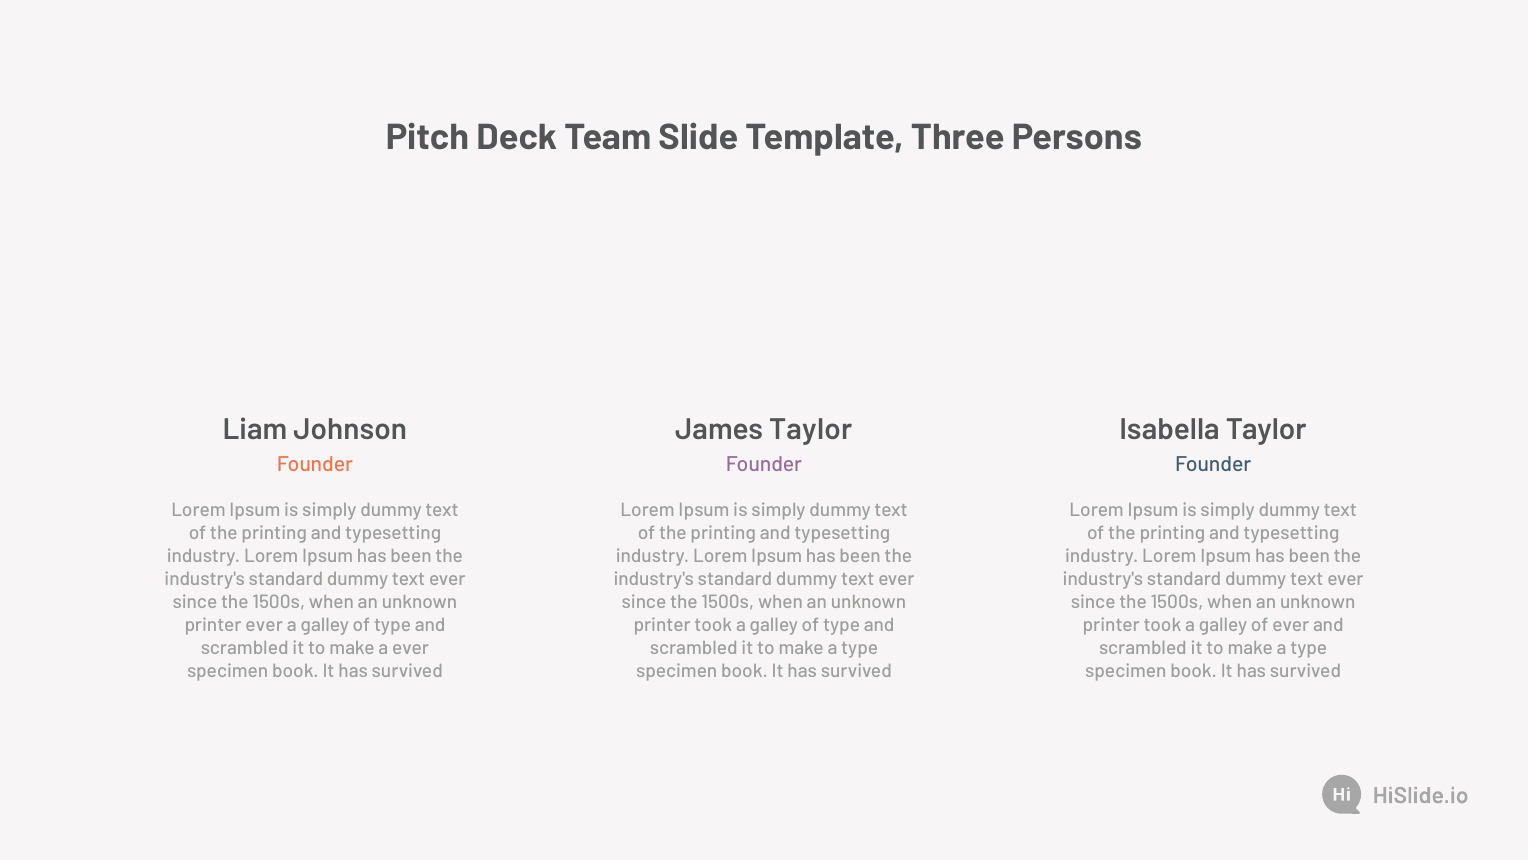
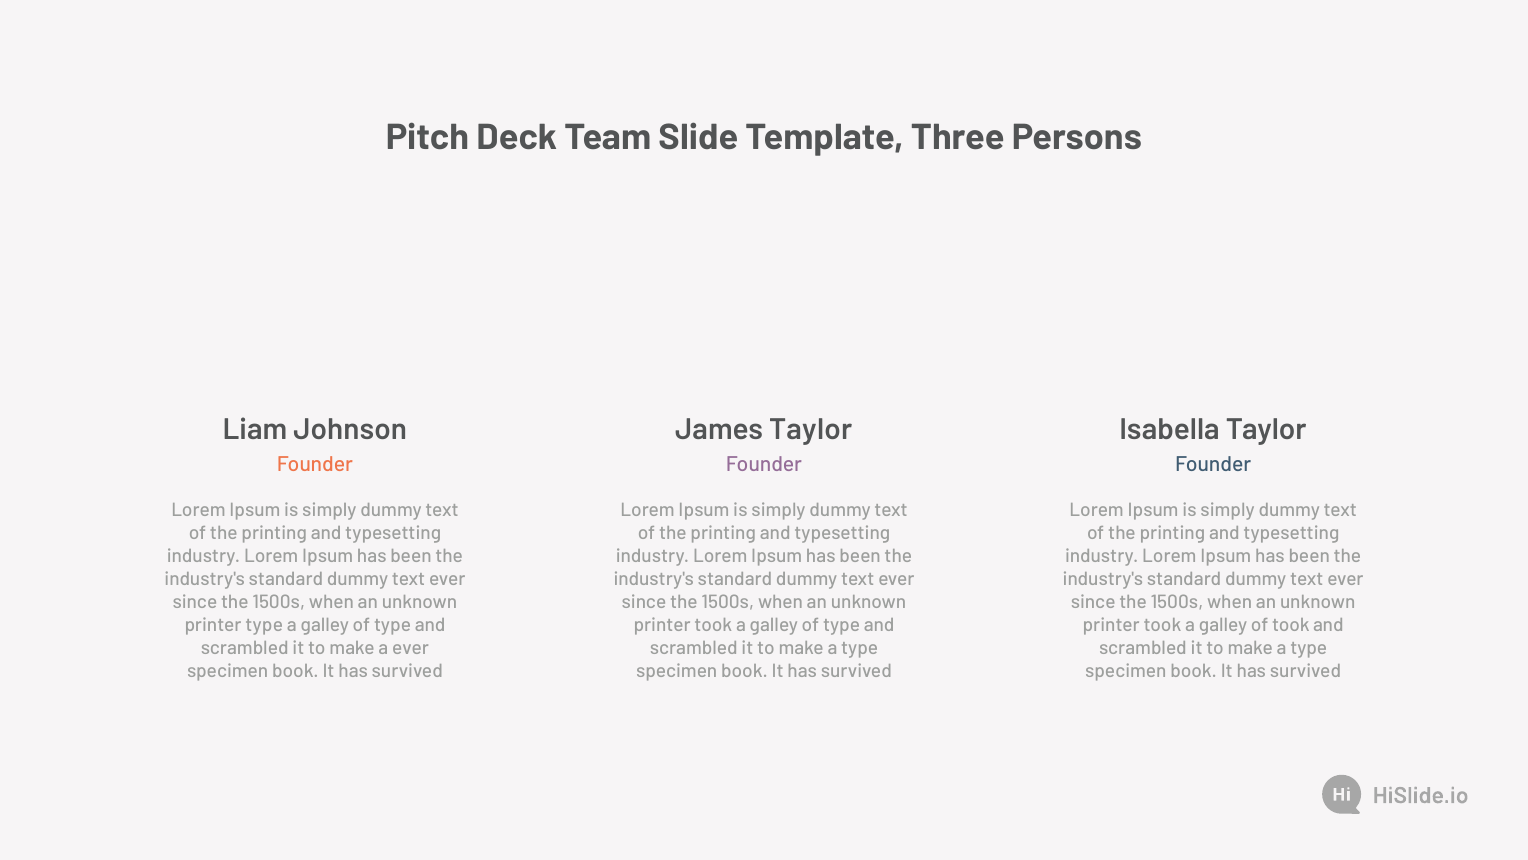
printer ever: ever -> type
of ever: ever -> took
